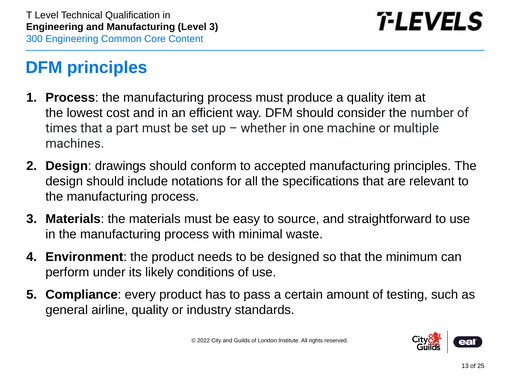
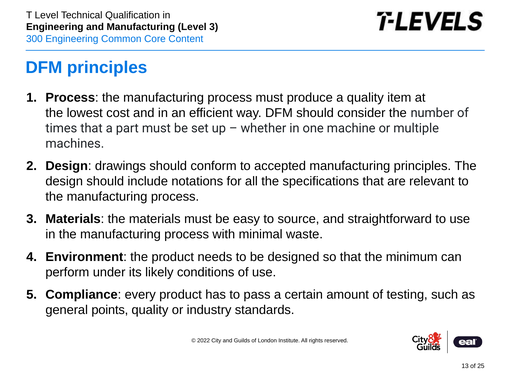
airline: airline -> points
